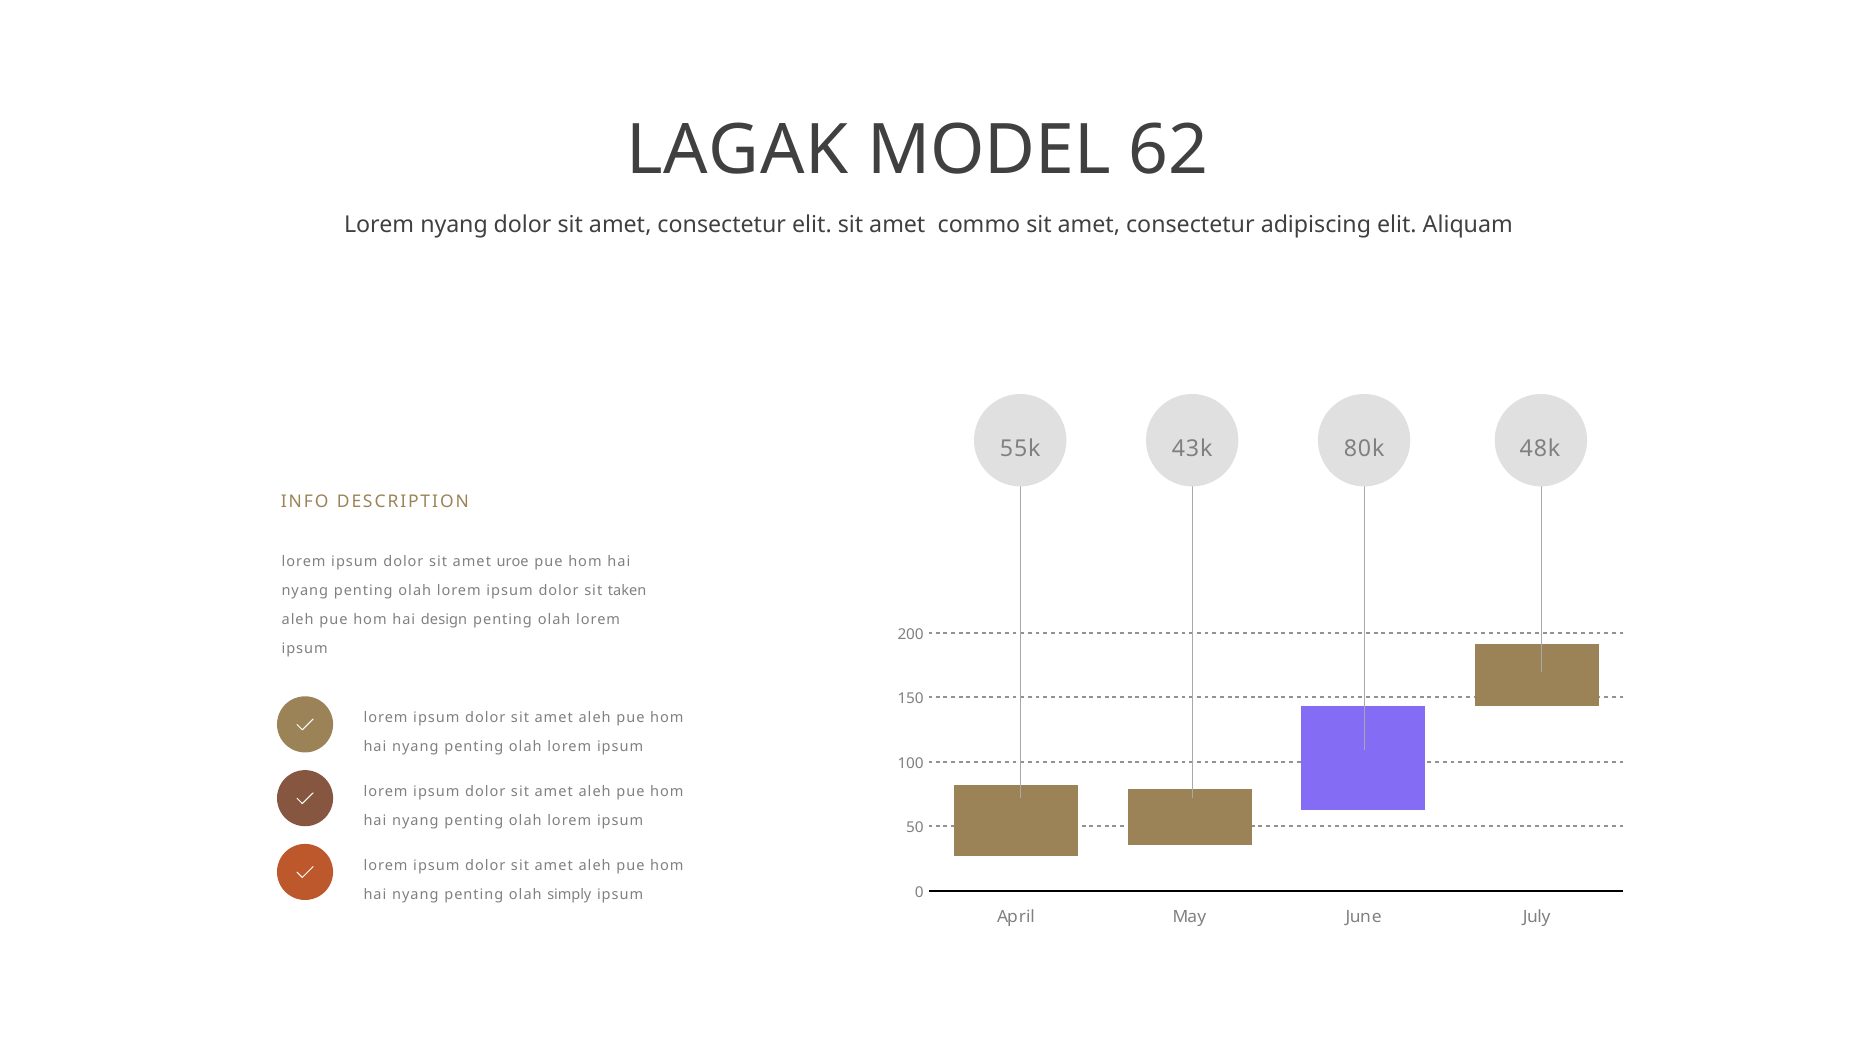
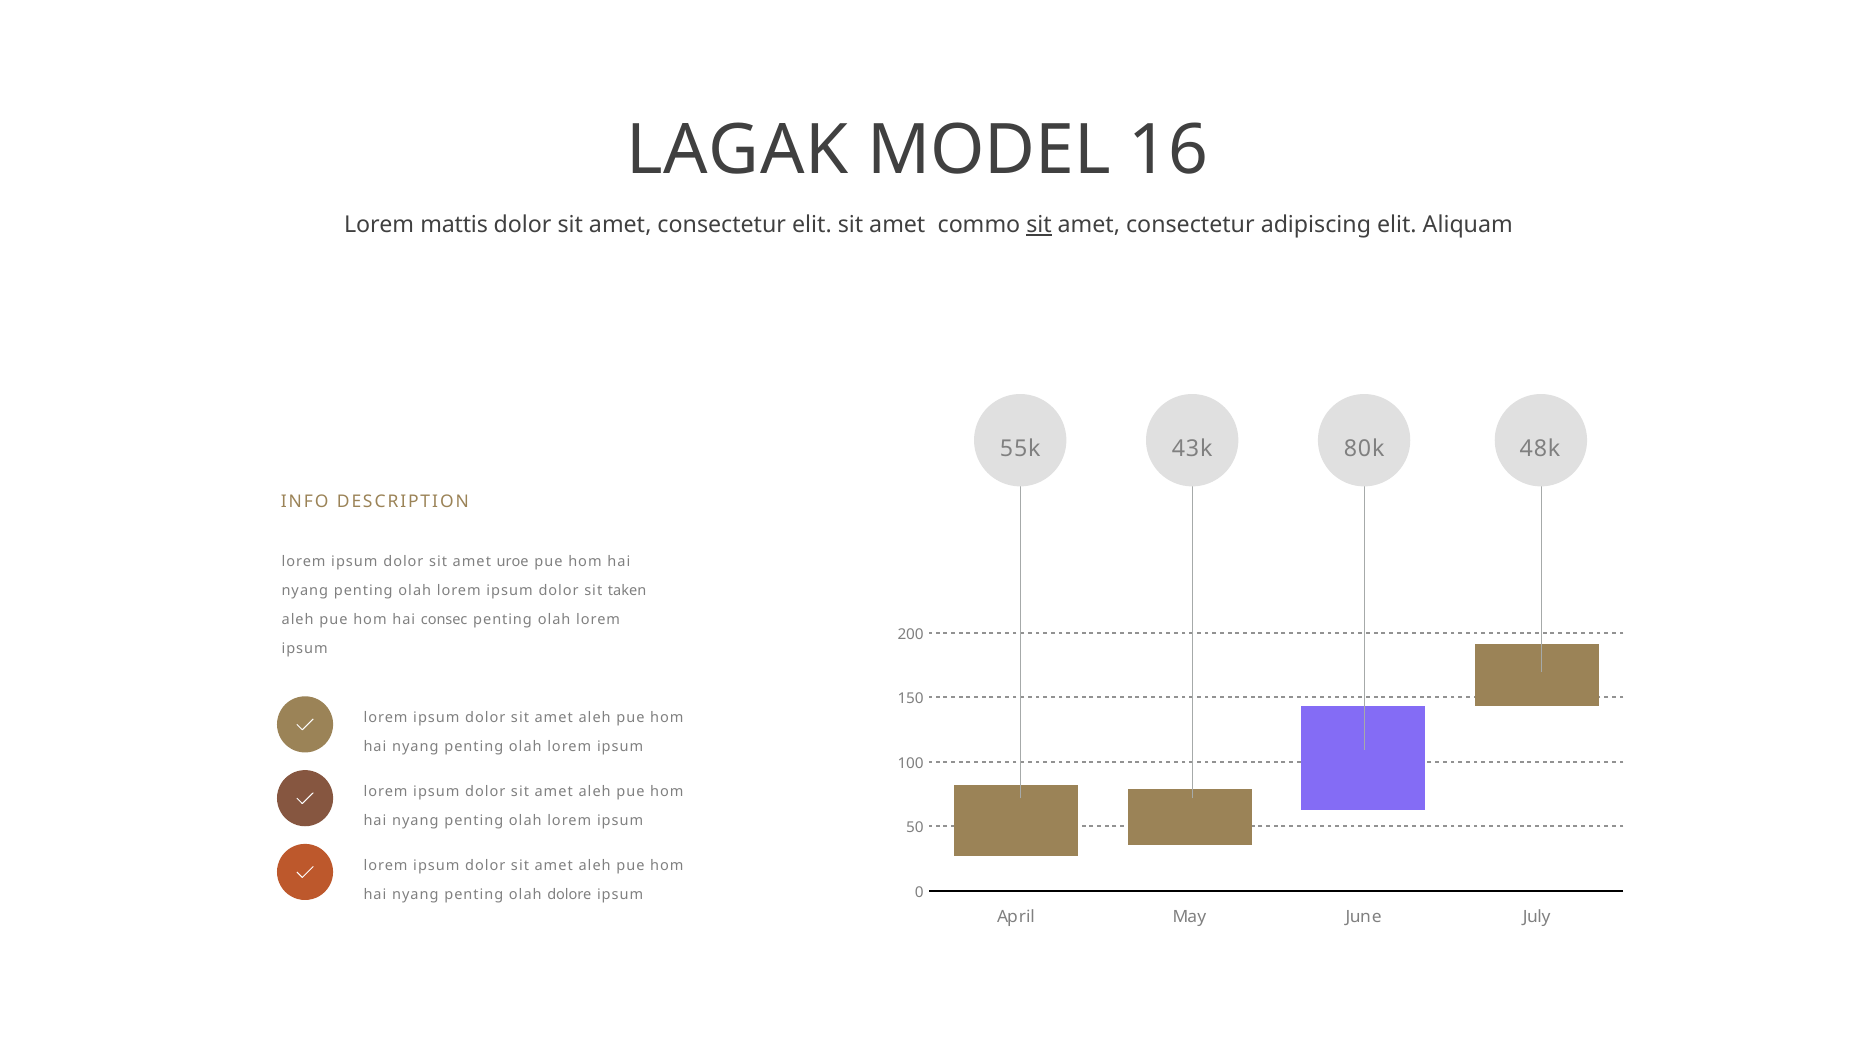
62: 62 -> 16
Lorem nyang: nyang -> mattis
sit at (1039, 225) underline: none -> present
design: design -> consec
simply: simply -> dolore
